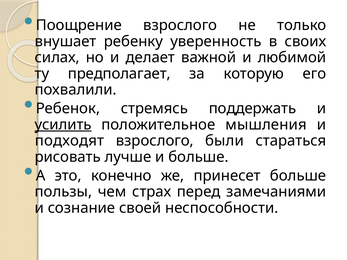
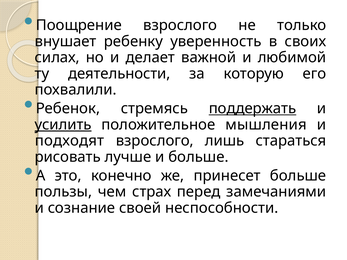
предполагает: предполагает -> деятельности
поддержать underline: none -> present
были: были -> лишь
